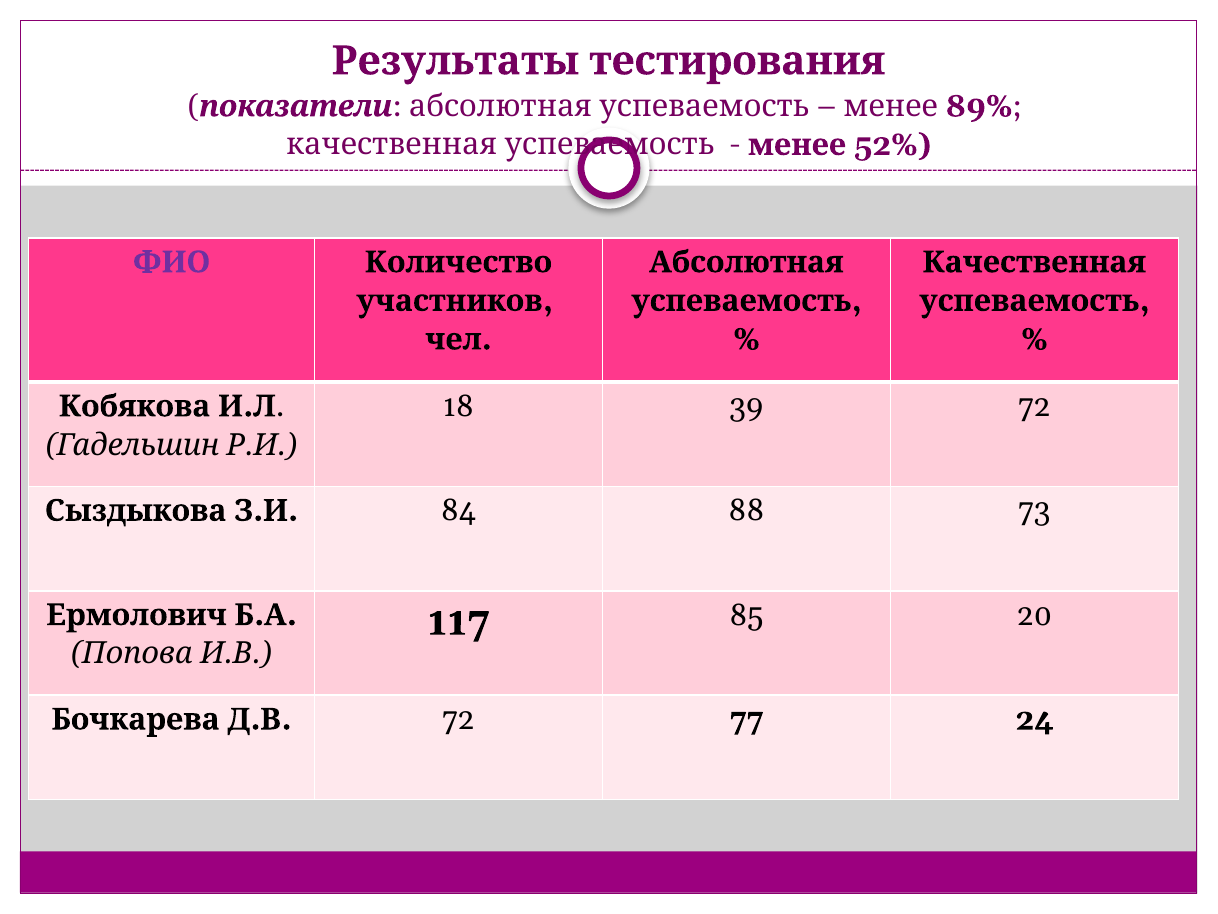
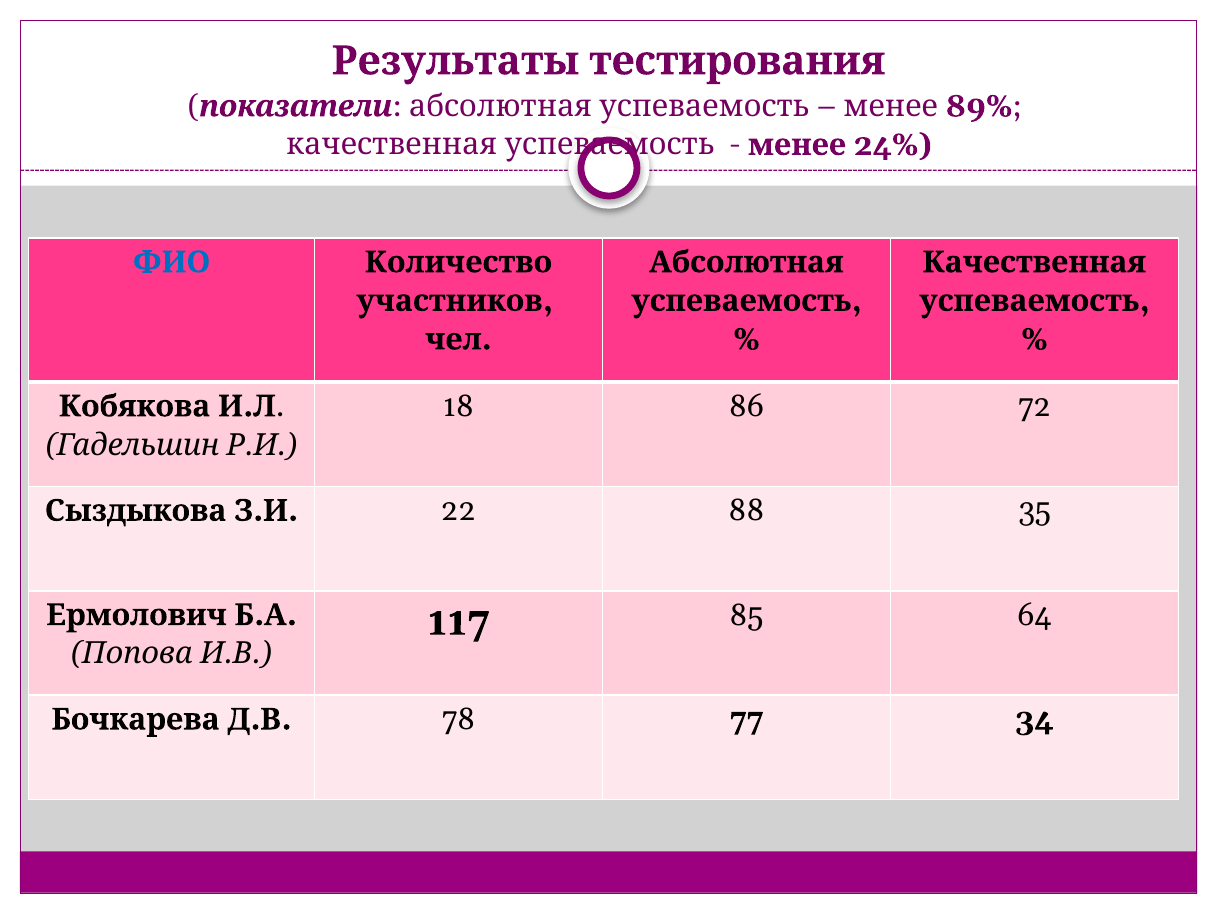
52%: 52% -> 24%
ФИО colour: purple -> blue
39: 39 -> 86
84: 84 -> 22
73: 73 -> 35
20: 20 -> 64
72 at (458, 719): 72 -> 78
24: 24 -> 34
